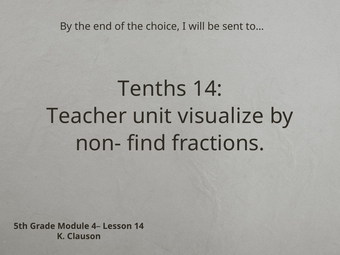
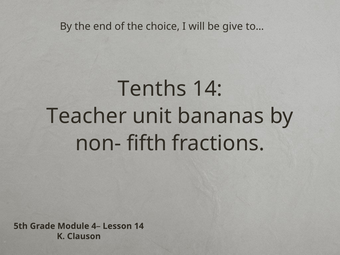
sent: sent -> give
visualize: visualize -> bananas
find: find -> fifth
